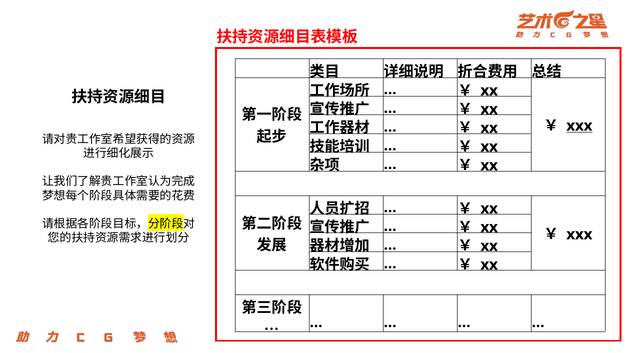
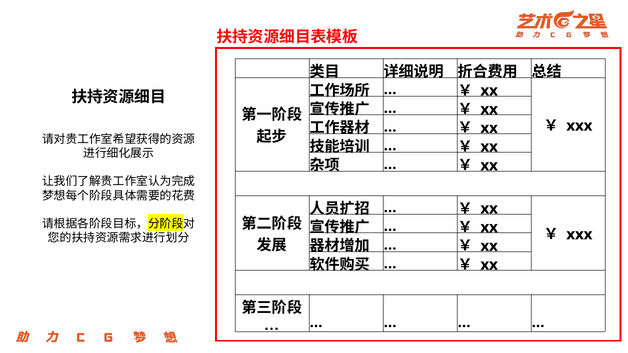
xxx at (579, 126) underline: present -> none
